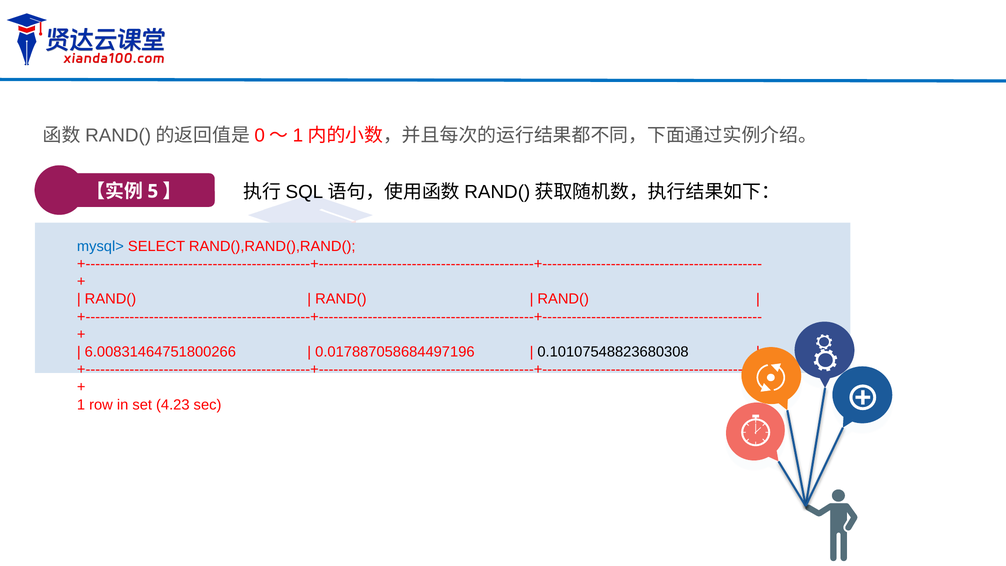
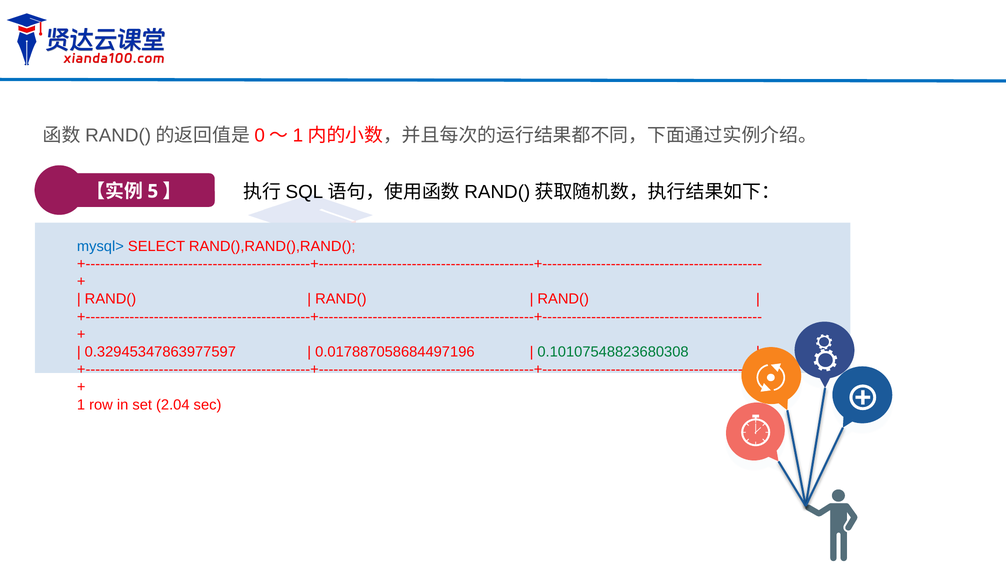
6.00831464751800266: 6.00831464751800266 -> 0.32945347863977597
0.10107548823680308 colour: black -> green
4.23: 4.23 -> 2.04
